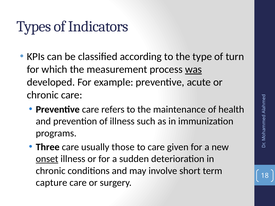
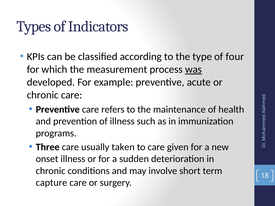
turn: turn -> four
those: those -> taken
onset underline: present -> none
